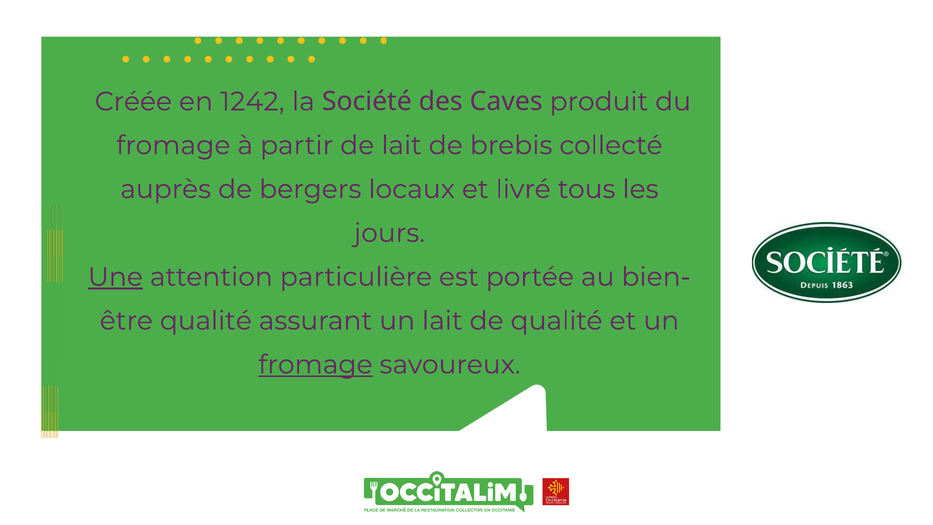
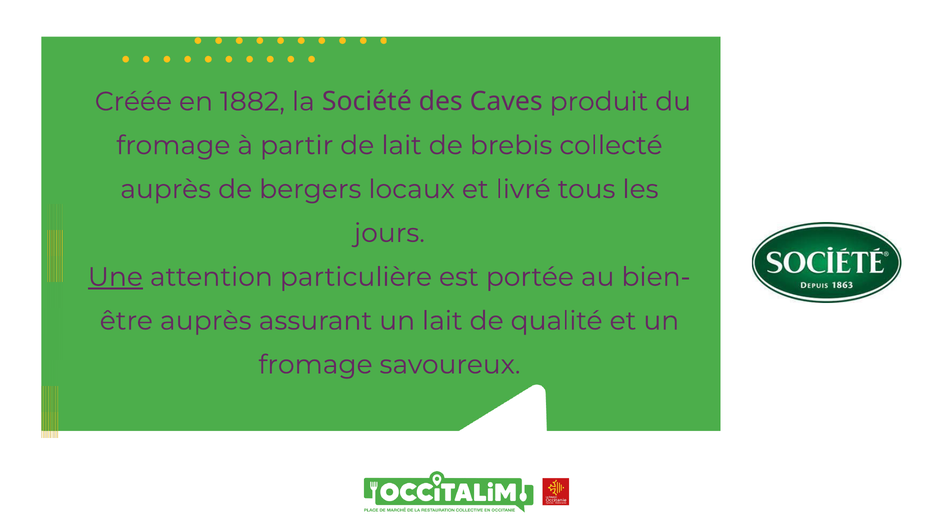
1242: 1242 -> 1882
qualité at (206, 321): qualité -> auprès
fromage at (315, 365) underline: present -> none
